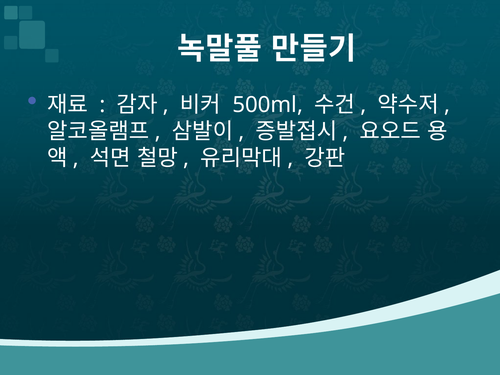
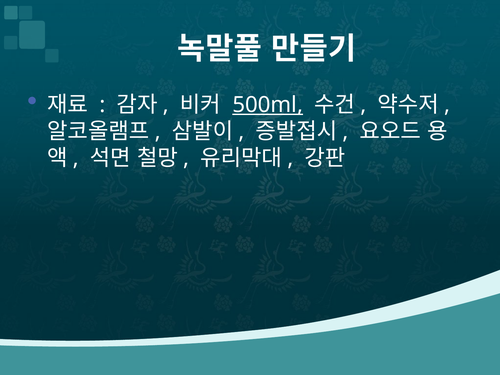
500ml underline: none -> present
